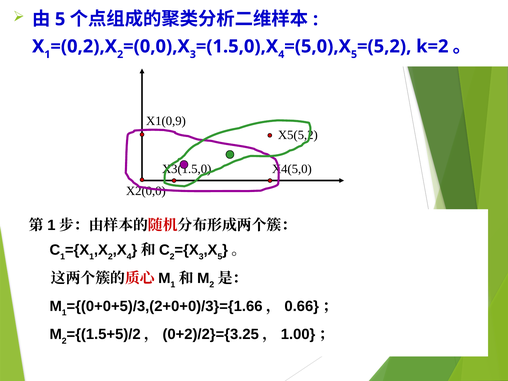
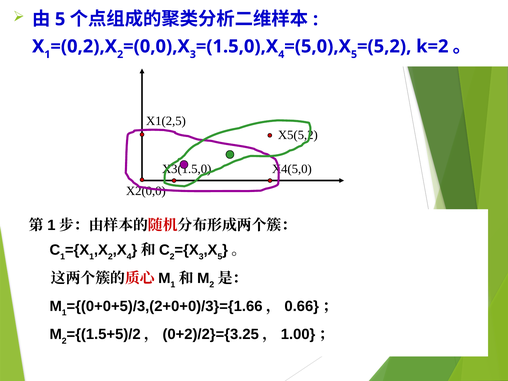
X1(0,9: X1(0,9 -> X1(2,5
